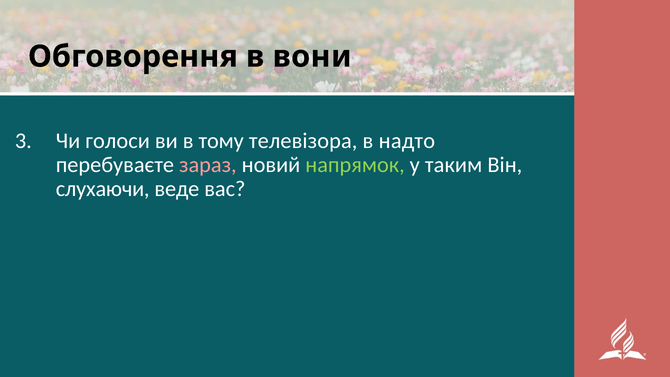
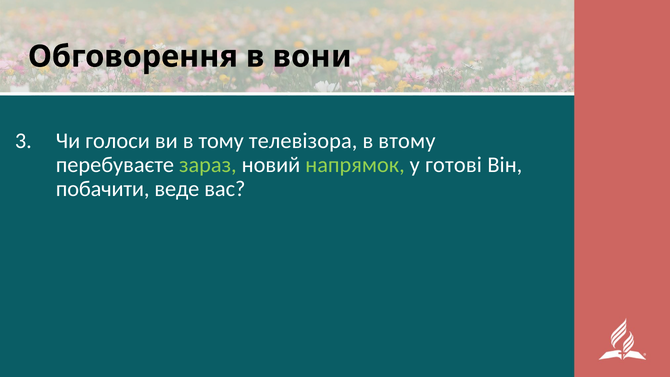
надто: надто -> втому
зараз colour: pink -> light green
таким: таким -> готові
слухаючи: слухаючи -> побачити
